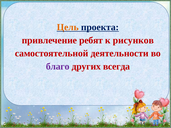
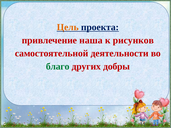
ребят: ребят -> наша
благо colour: purple -> green
всегда: всегда -> добры
